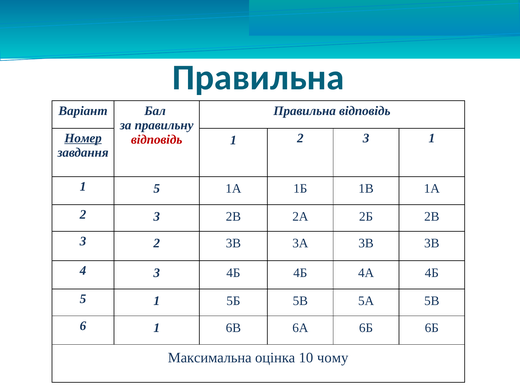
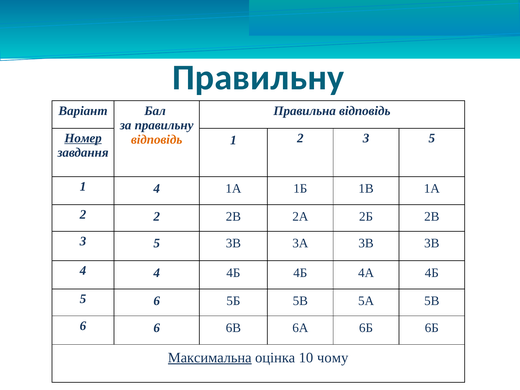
Правильна at (258, 78): Правильна -> Правильну
відповідь at (157, 140) colour: red -> orange
2 3 1: 1 -> 5
1 5: 5 -> 4
3 at (157, 217): 3 -> 2
2 at (157, 243): 2 -> 5
4 3: 3 -> 4
5 1: 1 -> 6
6 1: 1 -> 6
Максимальна underline: none -> present
